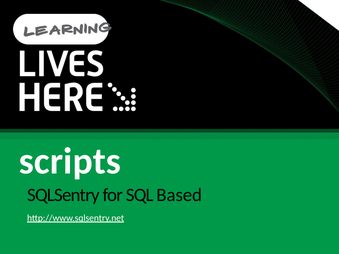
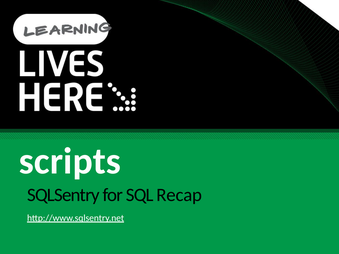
Based: Based -> Recap
